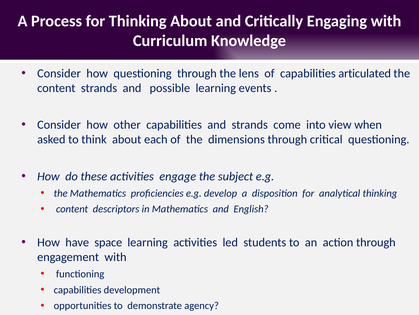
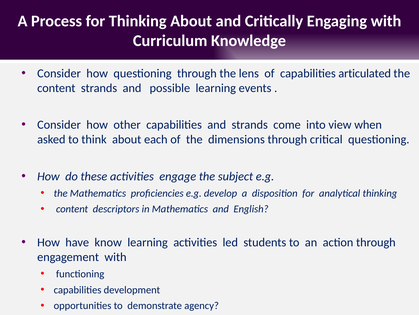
space: space -> know
